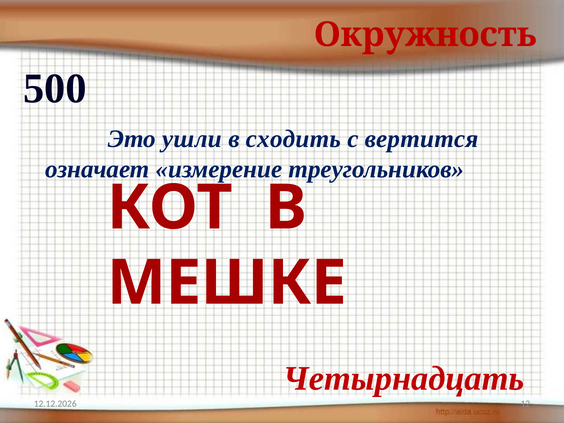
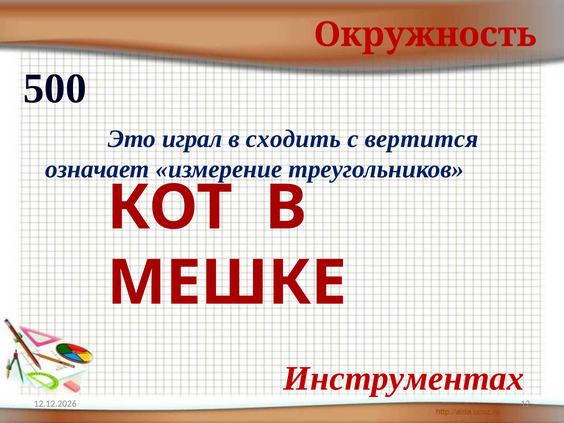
ушли: ушли -> играл
Четырнадцать: Четырнадцать -> Инструментах
